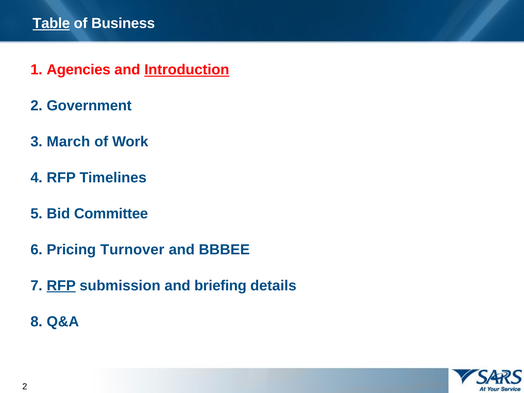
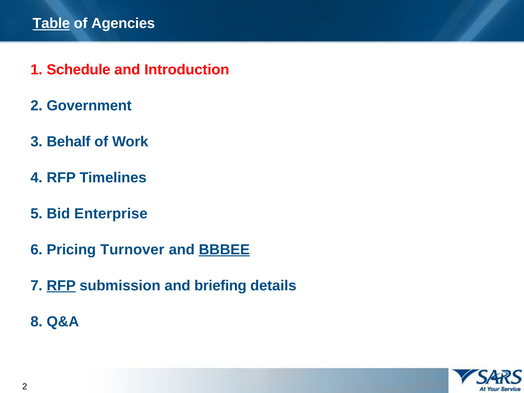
Business: Business -> Agencies
Agencies: Agencies -> Schedule
Introduction underline: present -> none
March: March -> Behalf
Committee: Committee -> Enterprise
BBBEE underline: none -> present
